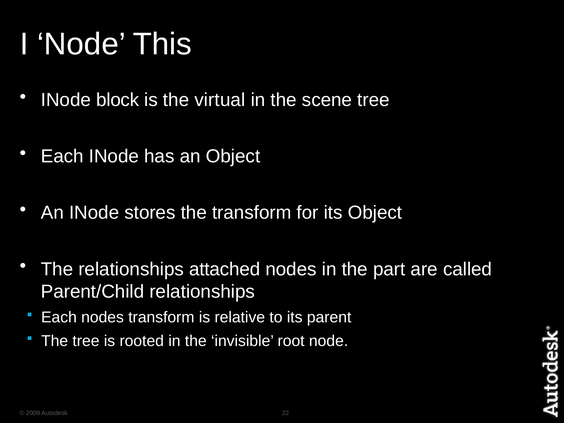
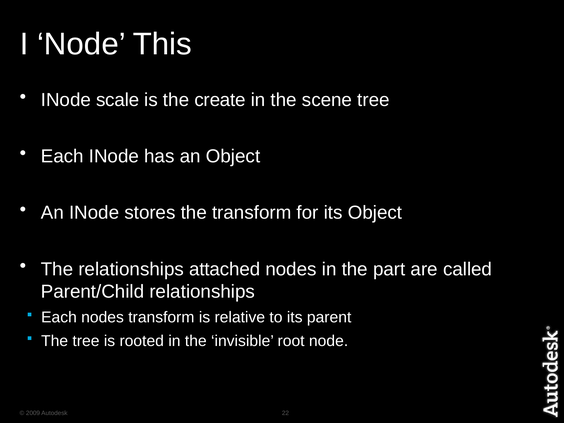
block: block -> scale
virtual: virtual -> create
